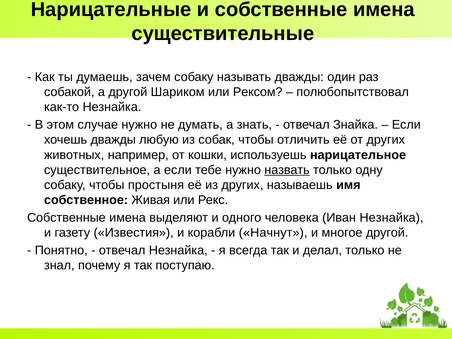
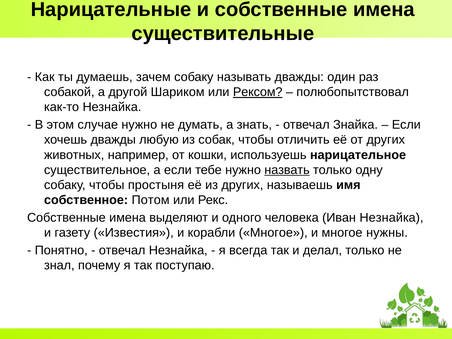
Рексом underline: none -> present
Живая: Живая -> Потом
корабли Начнут: Начнут -> Многое
многое другой: другой -> нужны
